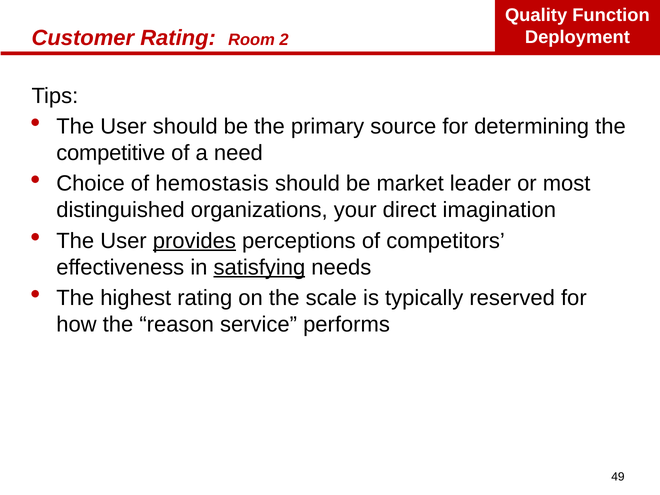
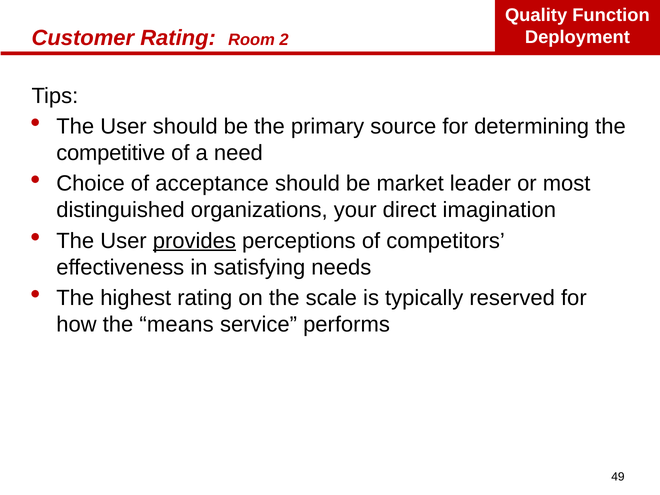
hemostasis: hemostasis -> acceptance
satisfying underline: present -> none
reason: reason -> means
